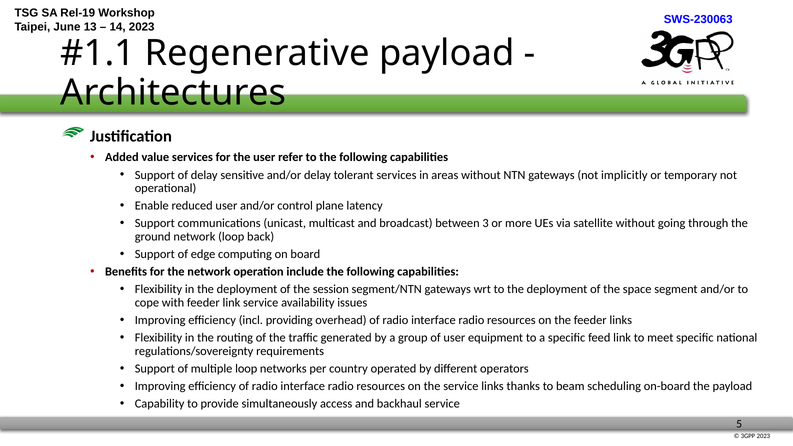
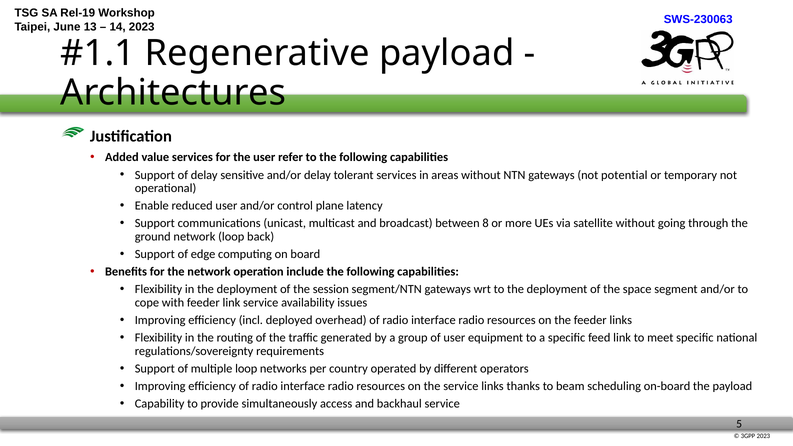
implicitly: implicitly -> potential
3: 3 -> 8
providing: providing -> deployed
